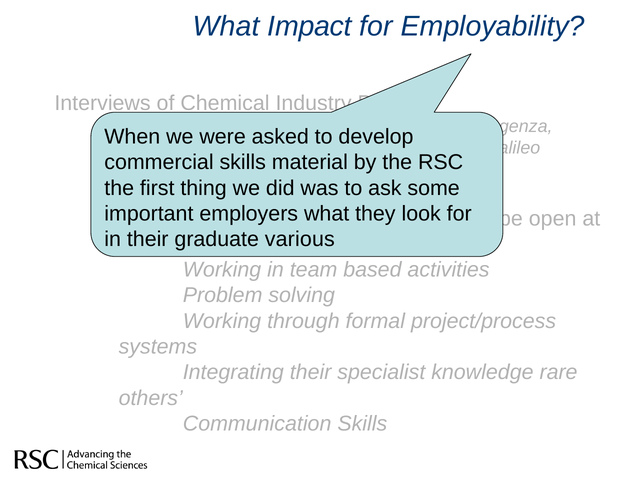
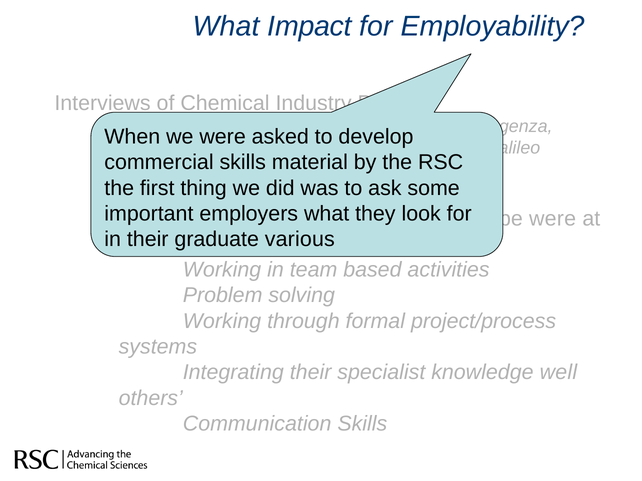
open at (553, 219): open -> were
rare: rare -> well
